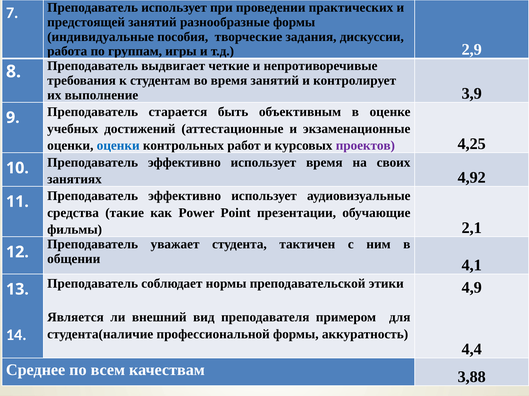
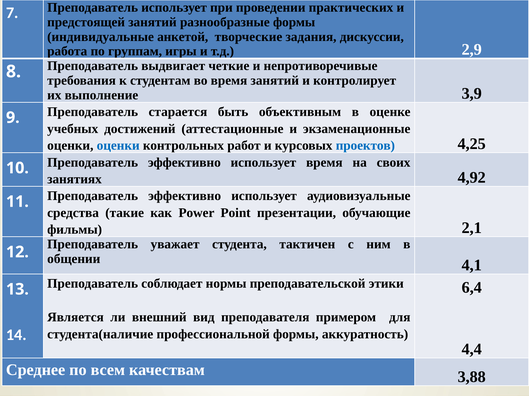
пособия: пособия -> анкетой
проектов colour: purple -> blue
4,9: 4,9 -> 6,4
